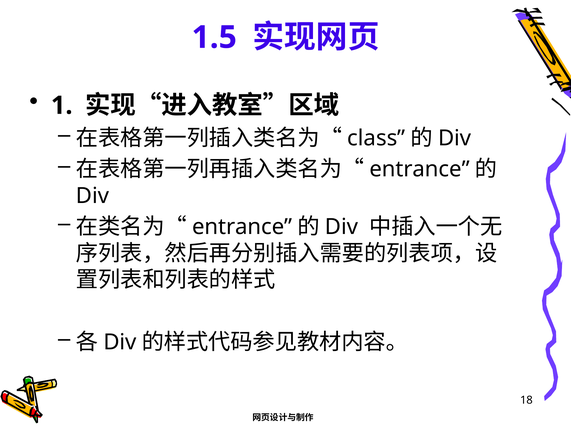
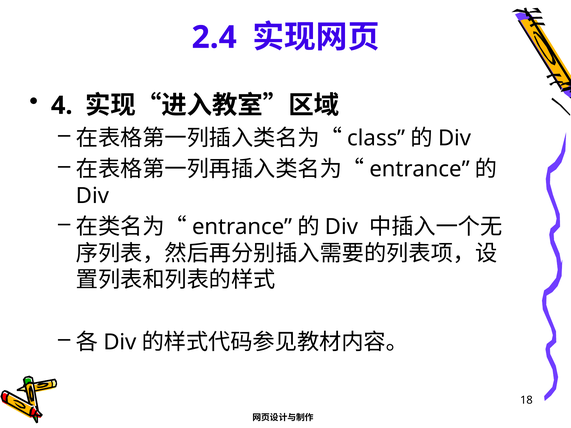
1.5: 1.5 -> 2.4
1: 1 -> 4
